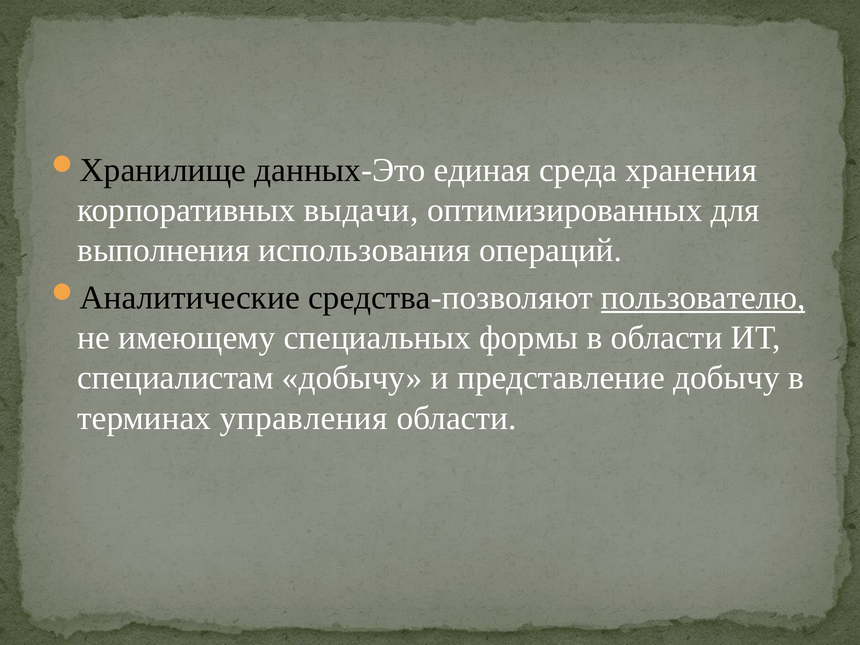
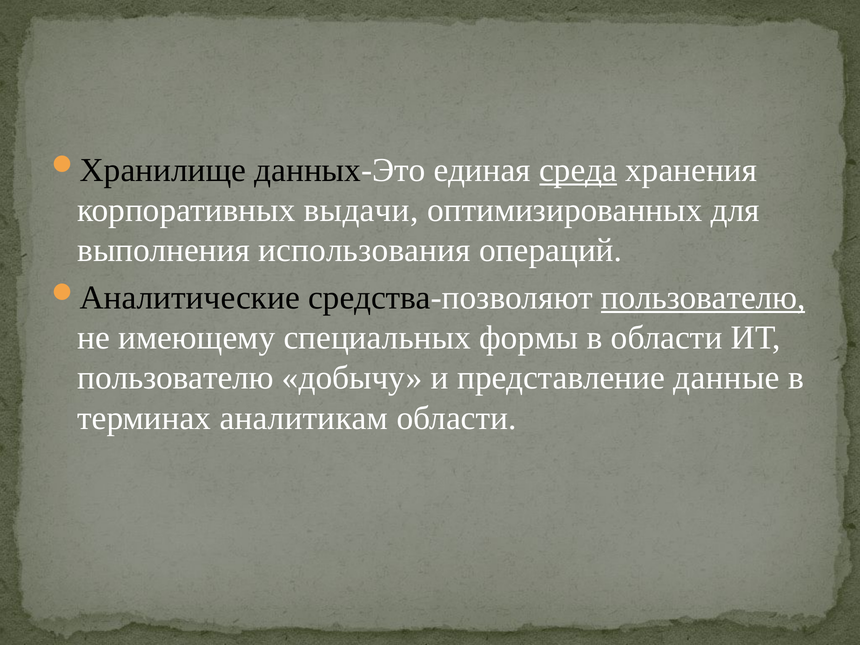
среда underline: none -> present
специалистам at (176, 378): специалистам -> пользователю
представление добычу: добычу -> данные
управления: управления -> аналитикам
